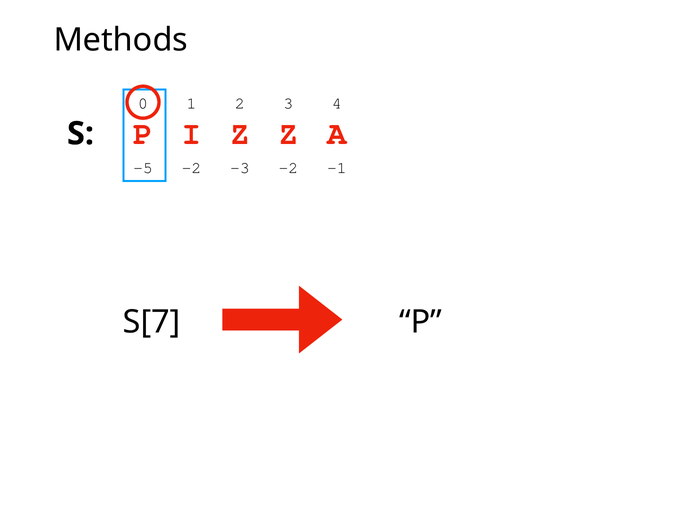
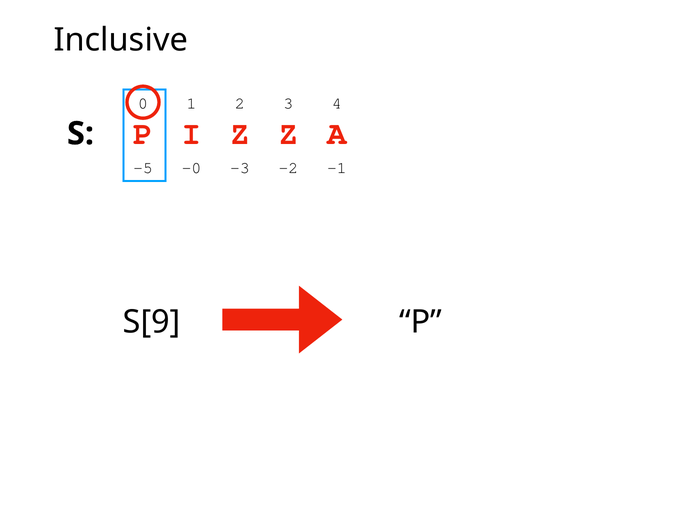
Methods: Methods -> Inclusive
-5 -2: -2 -> -0
S[7: S[7 -> S[9
